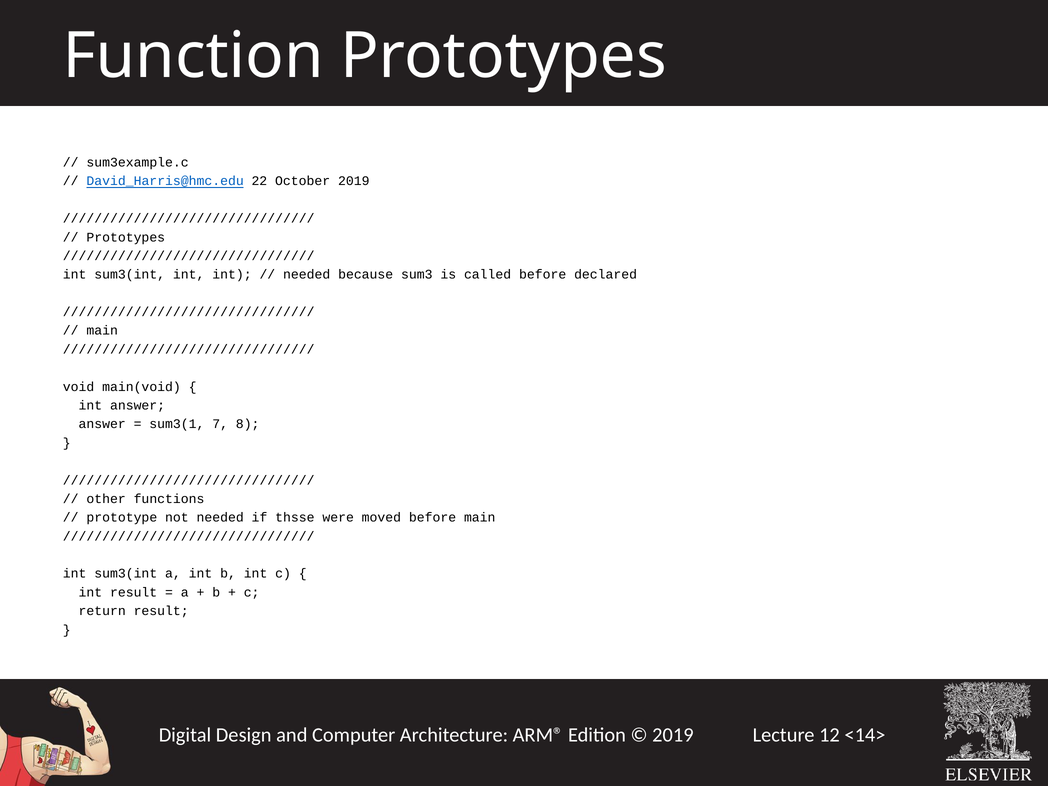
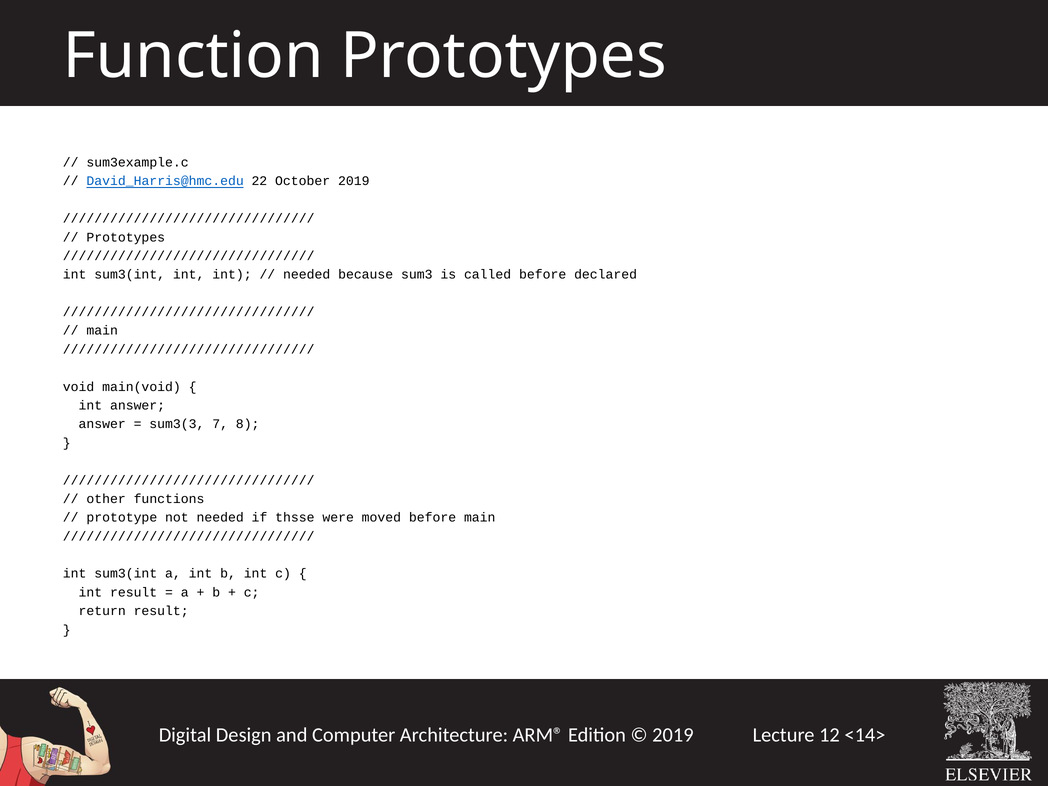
sum3(1: sum3(1 -> sum3(3
